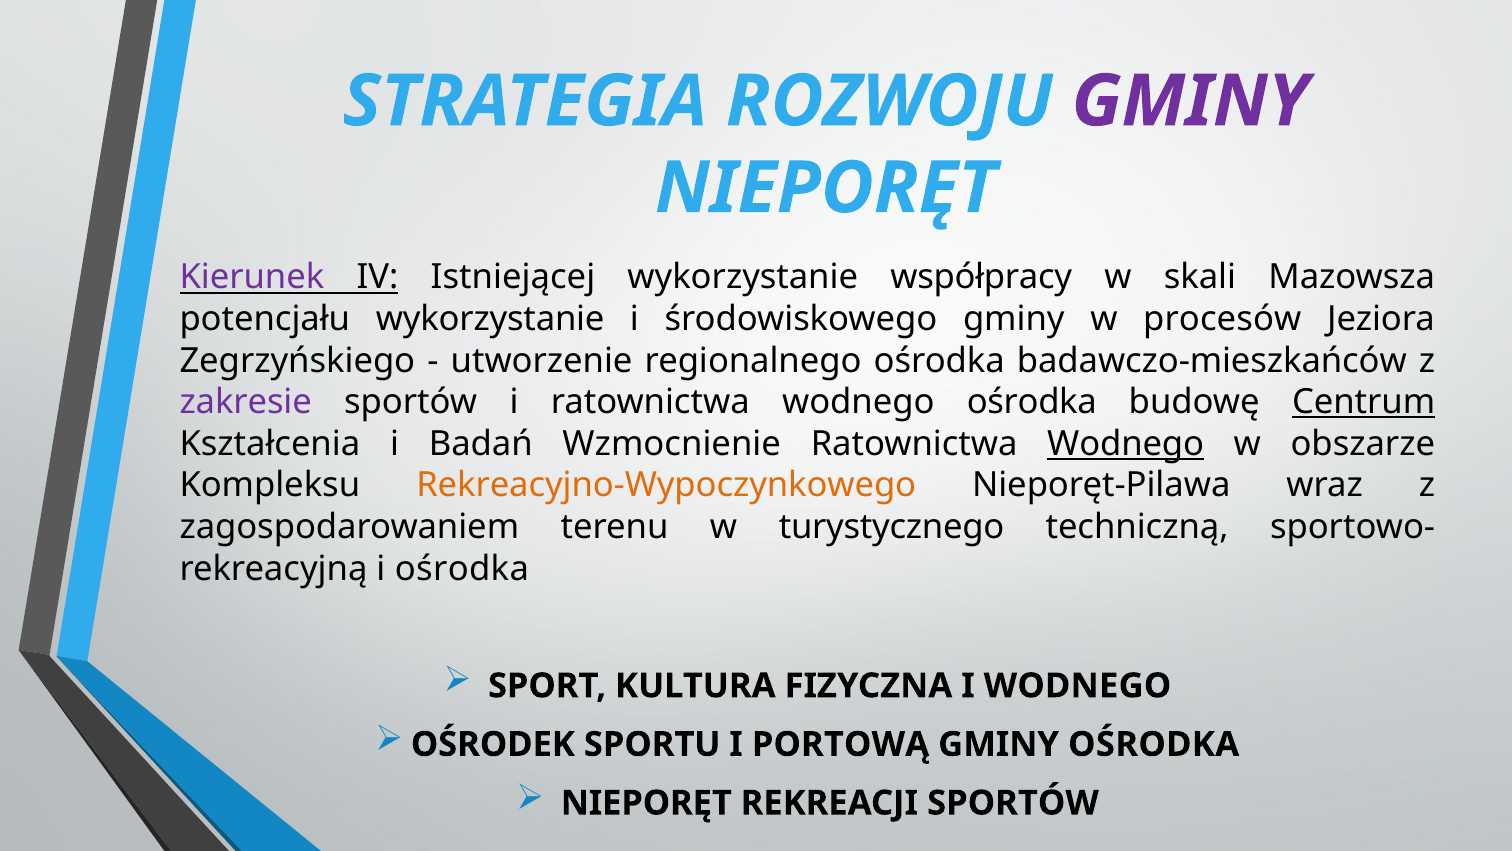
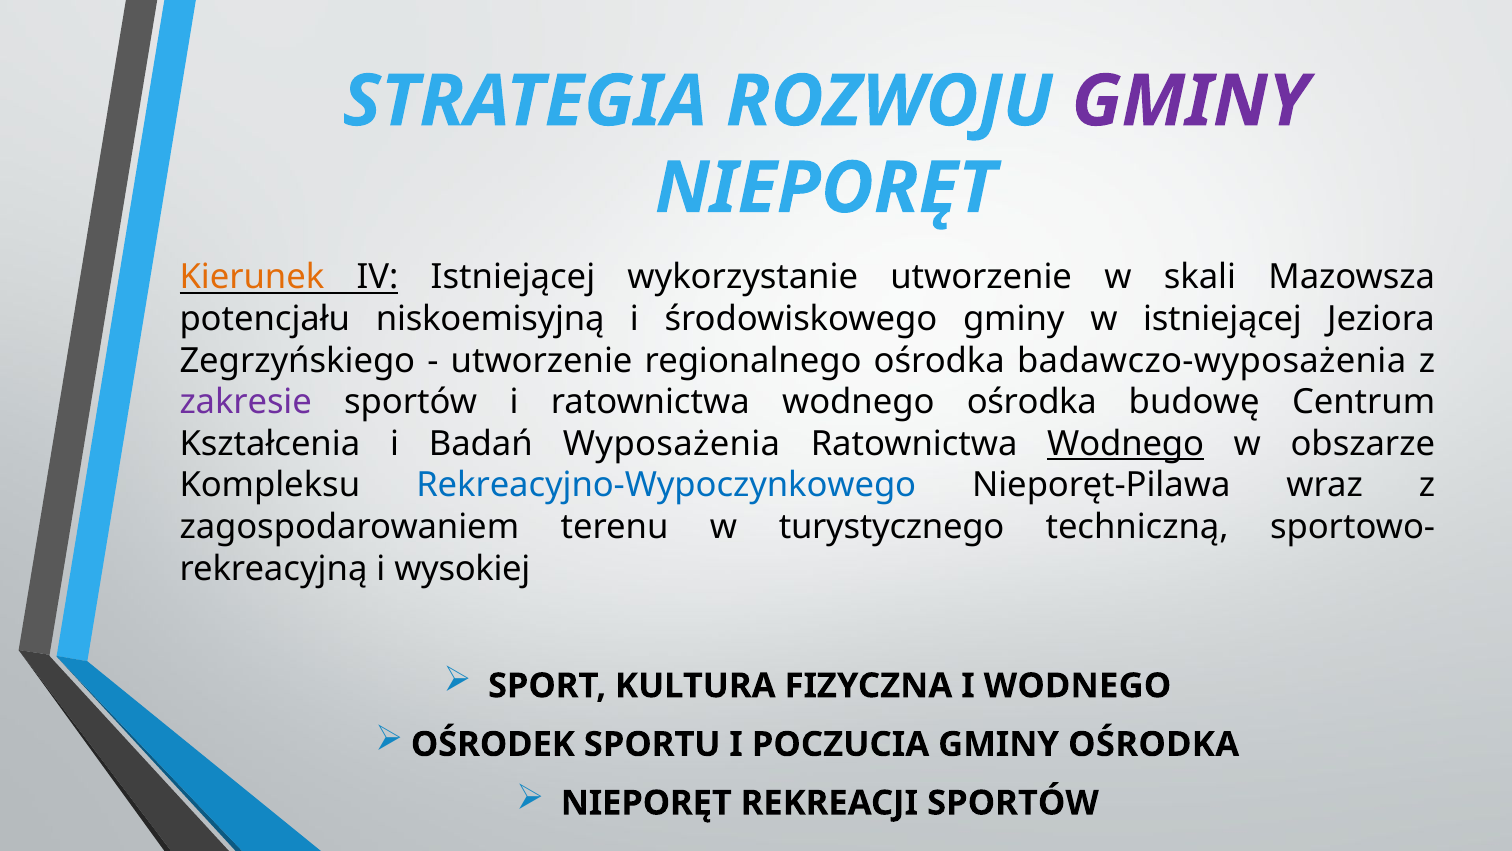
Kierunek colour: purple -> orange
wykorzystanie współpracy: współpracy -> utworzenie
potencjału wykorzystanie: wykorzystanie -> niskoemisyjną
w procesów: procesów -> istniejącej
badawczo-mieszkańców: badawczo-mieszkańców -> badawczo-wyposażenia
Centrum underline: present -> none
Wzmocnienie: Wzmocnienie -> Wyposażenia
Rekreacyjno-Wypoczynkowego colour: orange -> blue
i ośrodka: ośrodka -> wysokiej
PORTOWĄ: PORTOWĄ -> POCZUCIA
